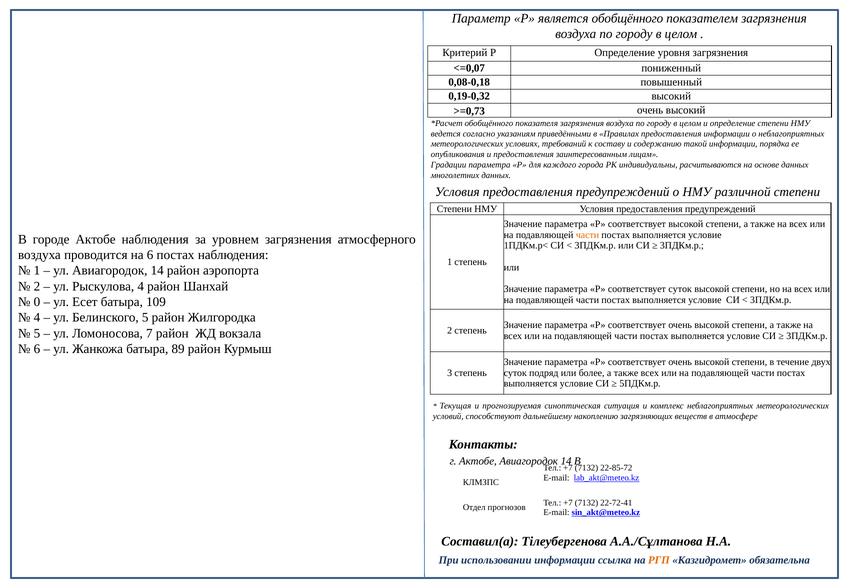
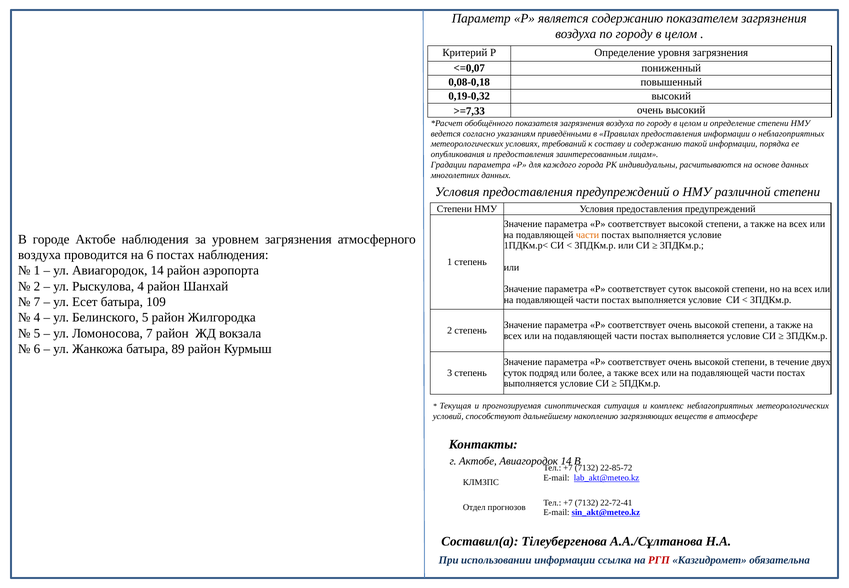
является обобщённого: обобщённого -> содержанию
>=0,73: >=0,73 -> >=7,33
0 at (37, 302): 0 -> 7
РГП colour: orange -> red
